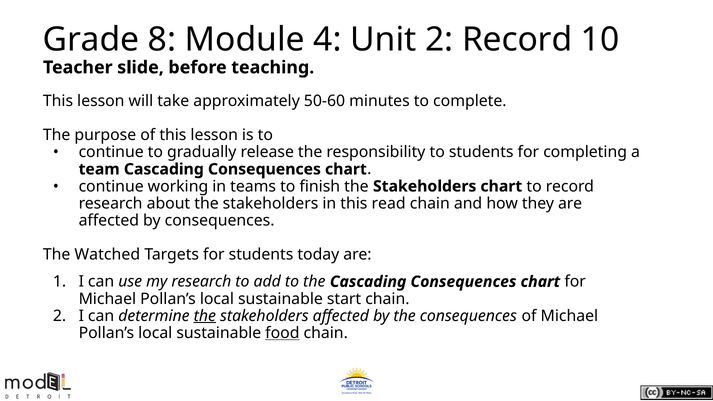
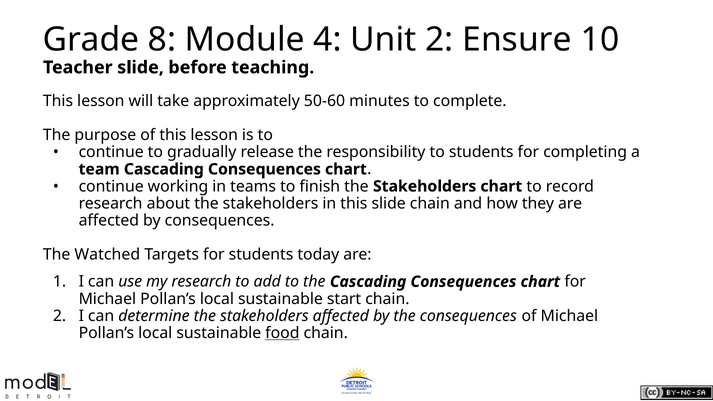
2 Record: Record -> Ensure
this read: read -> slide
the at (205, 316) underline: present -> none
